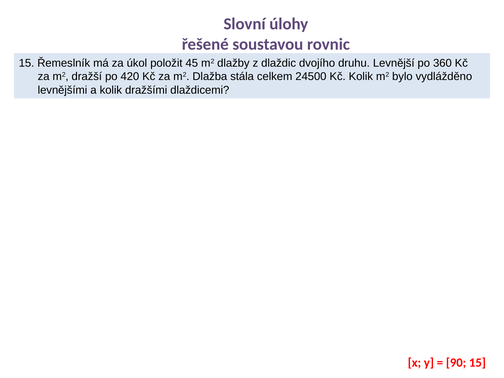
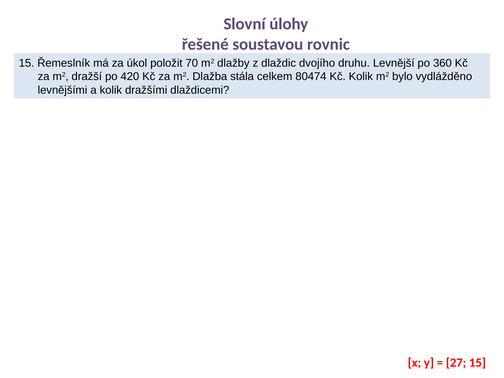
45: 45 -> 70
24500: 24500 -> 80474
90: 90 -> 27
